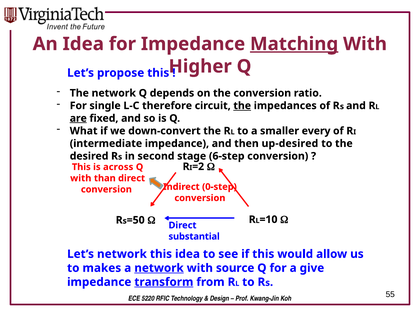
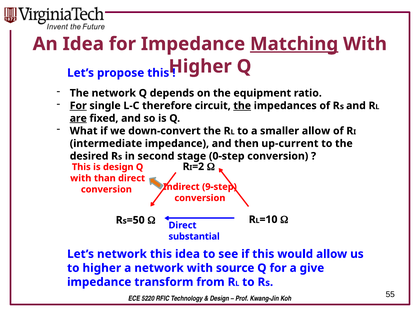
the conversion: conversion -> equipment
For at (78, 106) underline: none -> present
smaller every: every -> allow
up-desired: up-desired -> up-current
6-step: 6-step -> 0-step
is across: across -> design
0-step: 0-step -> 9-step
to makes: makes -> higher
network at (159, 268) underline: present -> none
transform underline: present -> none
